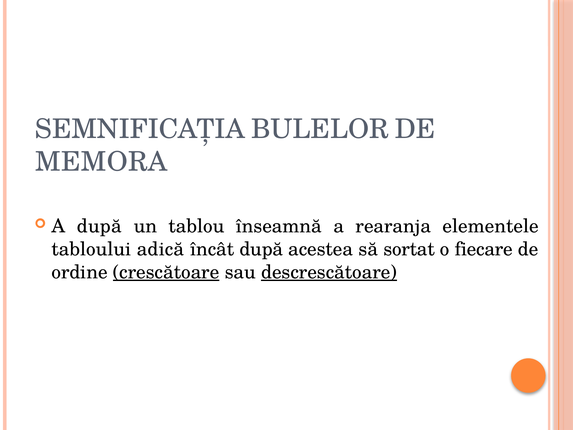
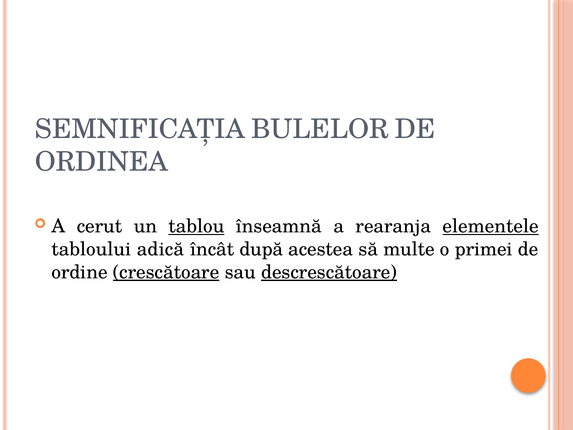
MEMORA: MEMORA -> ORDINEA
A după: după -> cerut
tablou underline: none -> present
elementele underline: none -> present
sortat: sortat -> multe
fiecare: fiecare -> primei
